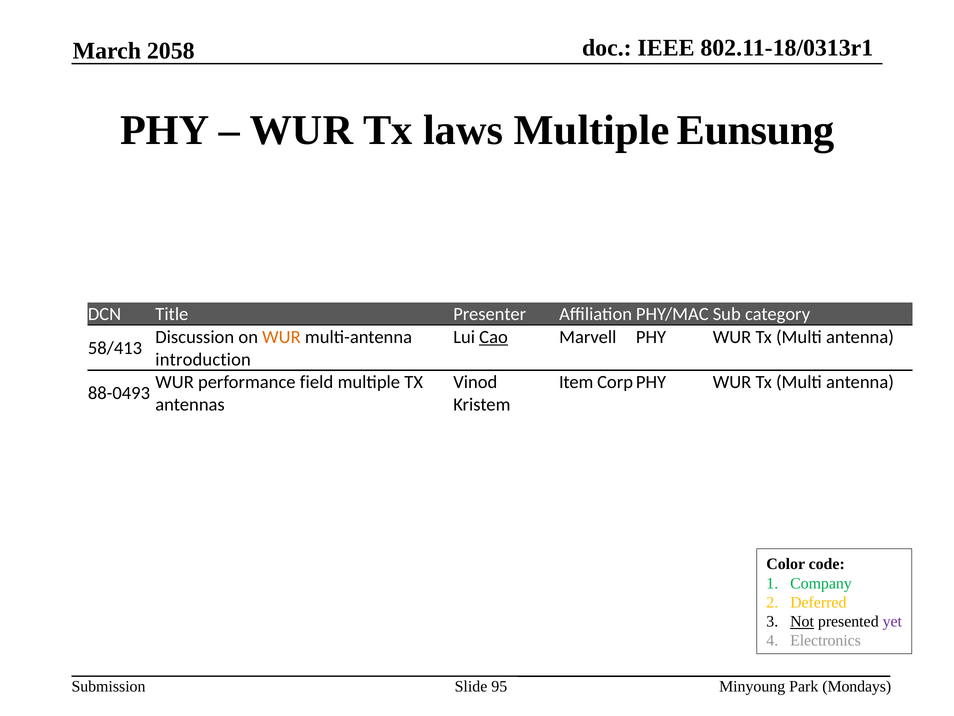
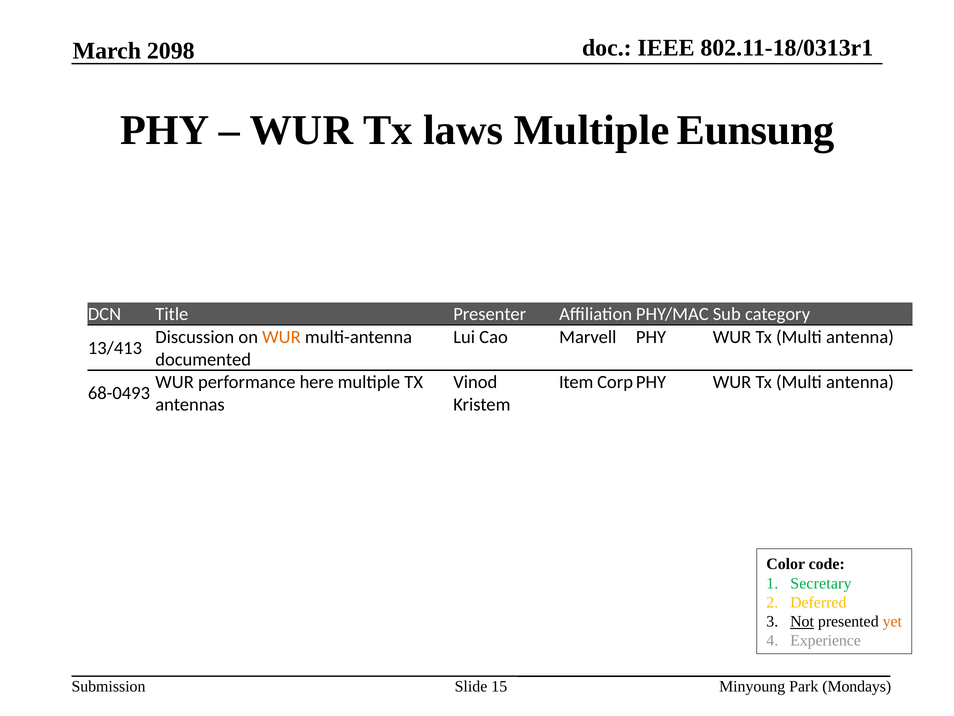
2058: 2058 -> 2098
Cao underline: present -> none
58/413: 58/413 -> 13/413
introduction: introduction -> documented
field: field -> here
88-0493: 88-0493 -> 68-0493
Company: Company -> Secretary
yet colour: purple -> orange
Electronics: Electronics -> Experience
95: 95 -> 15
